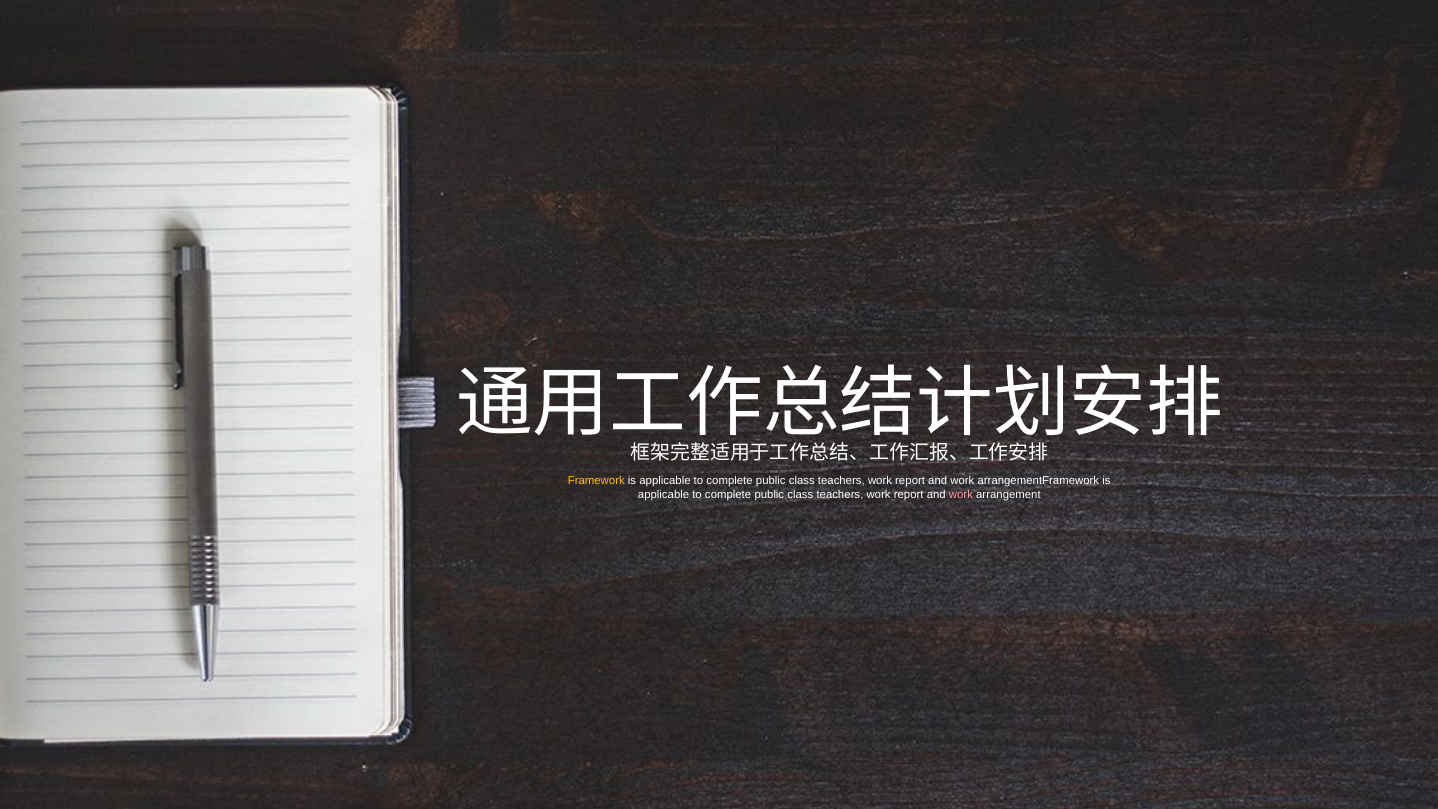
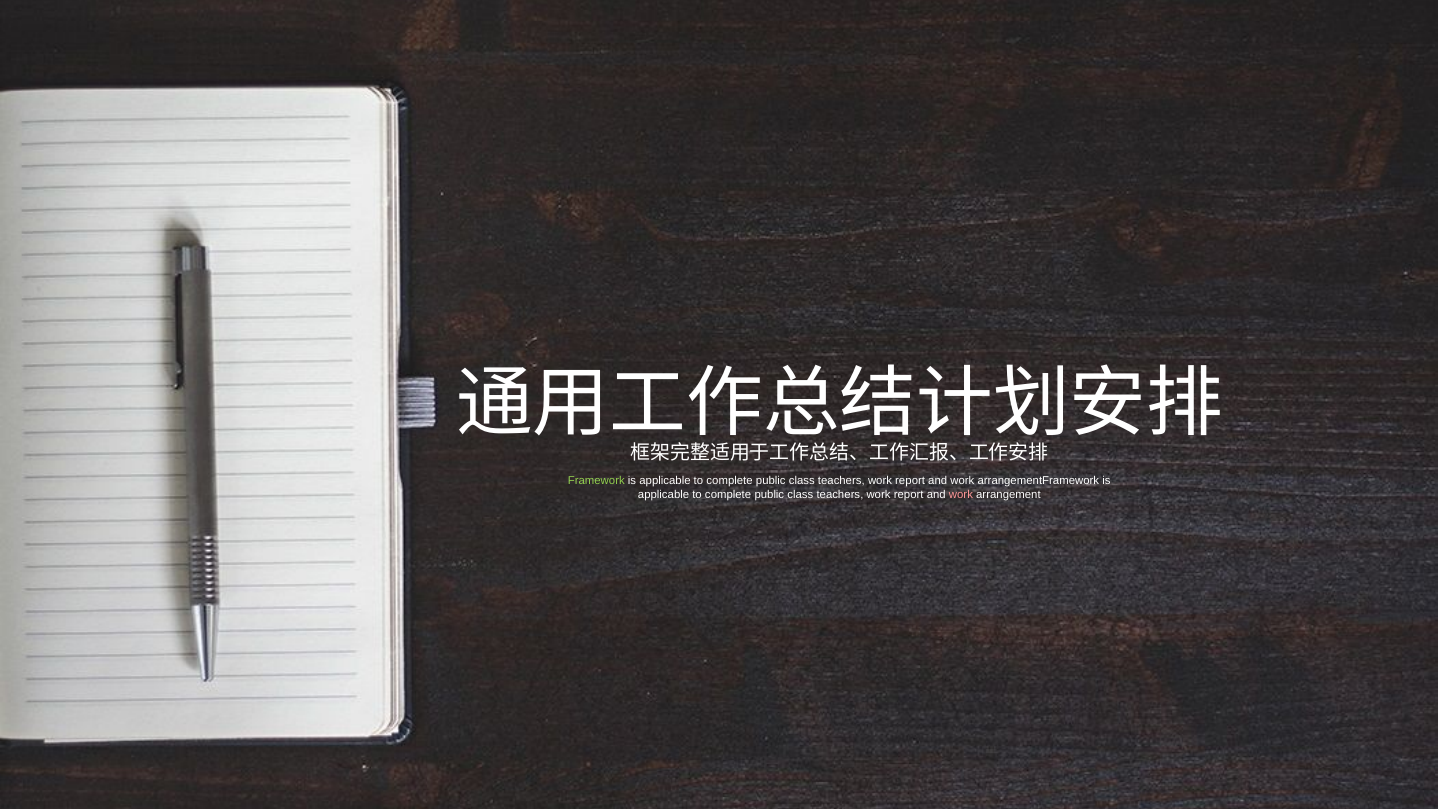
Framework colour: yellow -> light green
